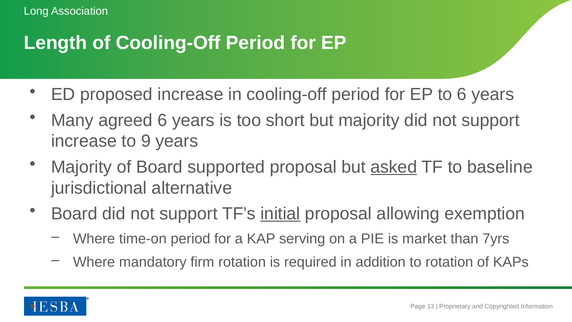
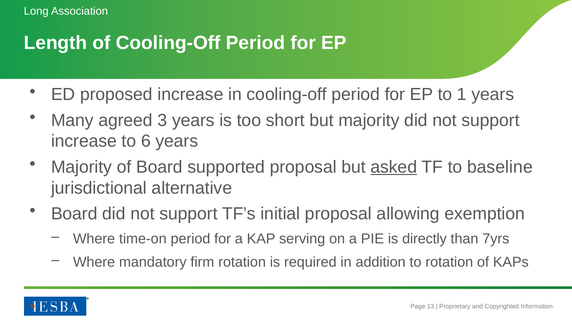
to 6: 6 -> 1
agreed 6: 6 -> 3
9: 9 -> 6
initial underline: present -> none
market: market -> directly
